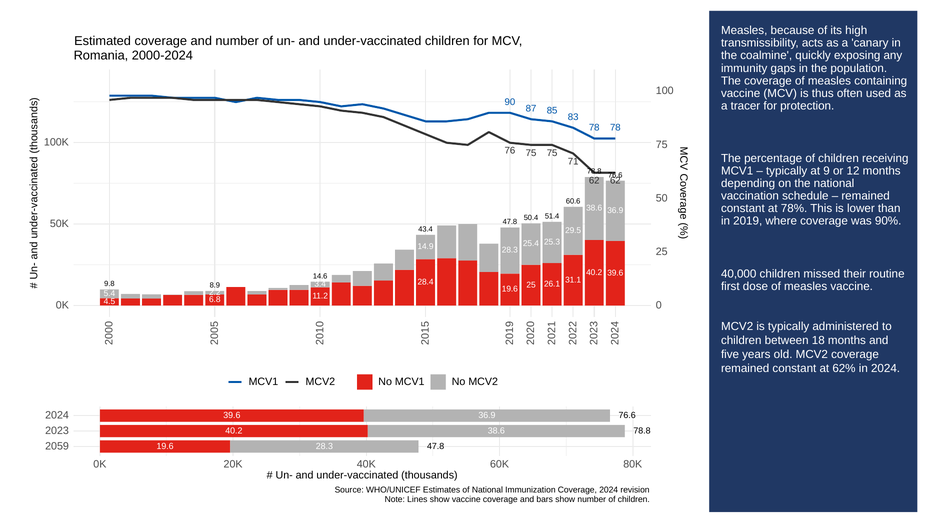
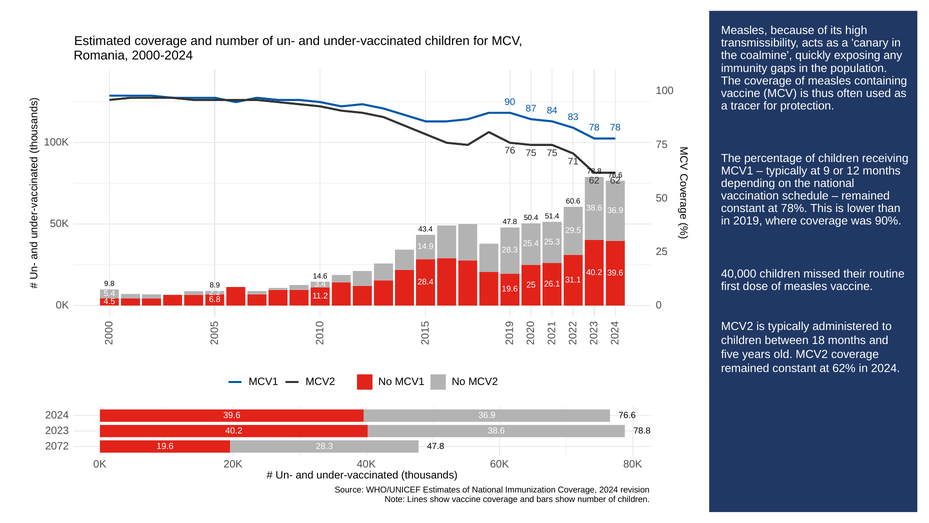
85: 85 -> 84
2059: 2059 -> 2072
